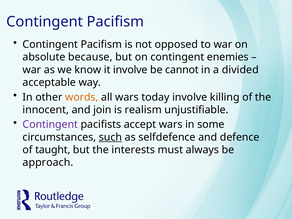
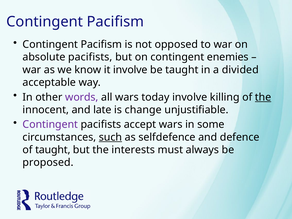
absolute because: because -> pacifists
be cannot: cannot -> taught
words colour: orange -> purple
the at (263, 97) underline: none -> present
join: join -> late
realism: realism -> change
approach: approach -> proposed
